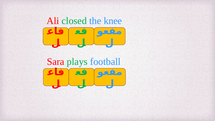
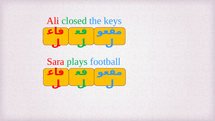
knee: knee -> keys
